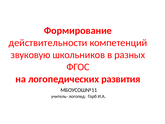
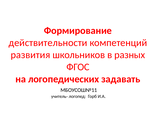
звуковую: звуковую -> развития
развития: развития -> задавать
